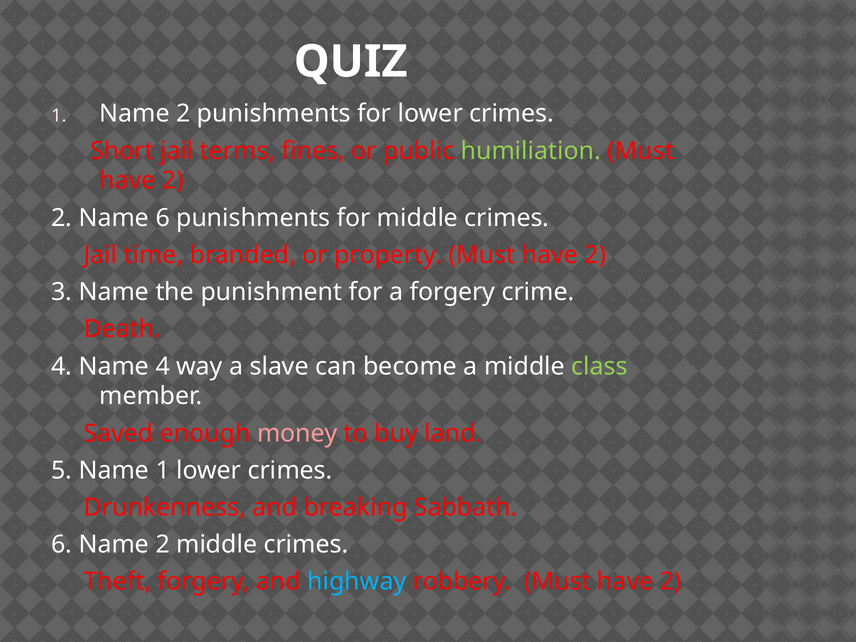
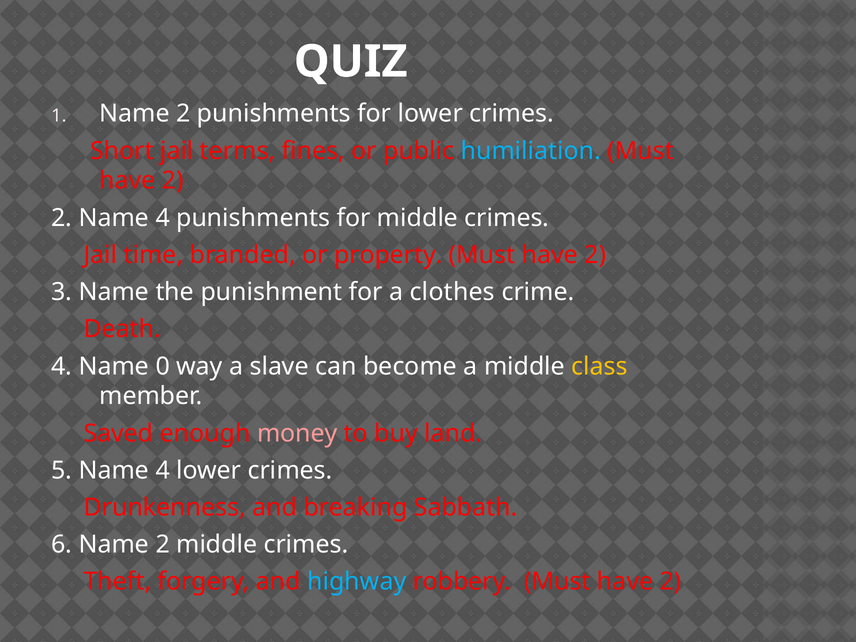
humiliation colour: light green -> light blue
2 Name 6: 6 -> 4
a forgery: forgery -> clothes
Name 4: 4 -> 0
class colour: light green -> yellow
5 Name 1: 1 -> 4
